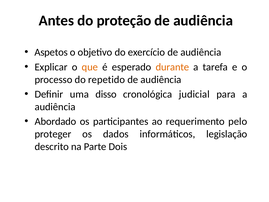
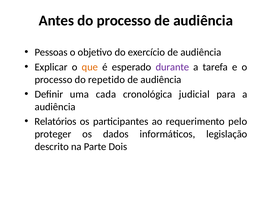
do proteção: proteção -> processo
Aspetos: Aspetos -> Pessoas
durante colour: orange -> purple
disso: disso -> cada
Abordado: Abordado -> Relatórios
